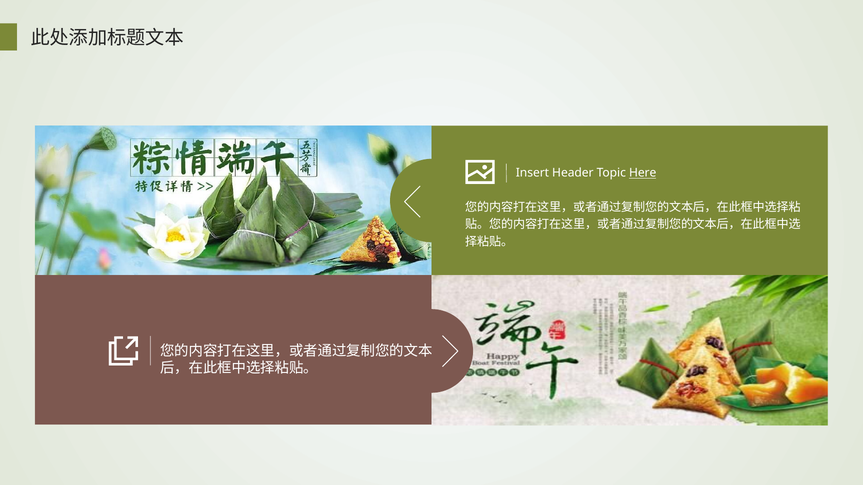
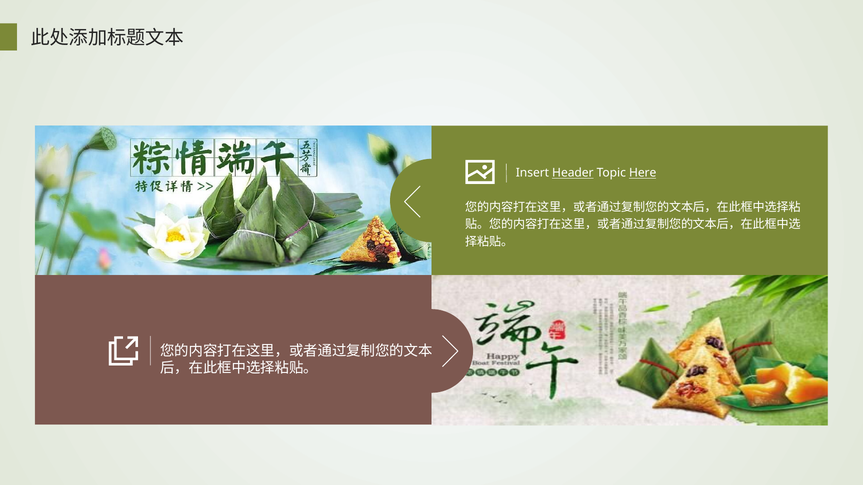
Header underline: none -> present
